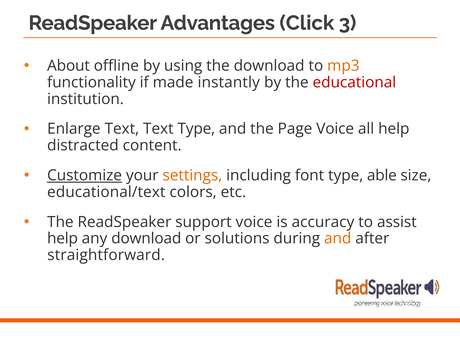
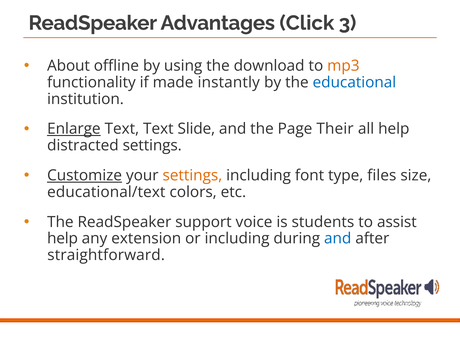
educational colour: red -> blue
Enlarge underline: none -> present
Text Type: Type -> Slide
Page Voice: Voice -> Their
distracted content: content -> settings
able: able -> files
accuracy: accuracy -> students
any download: download -> extension
or solutions: solutions -> including
and at (338, 239) colour: orange -> blue
